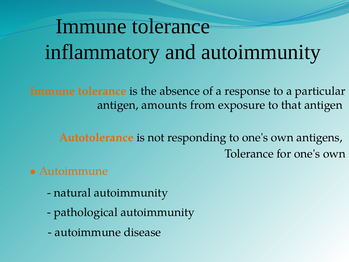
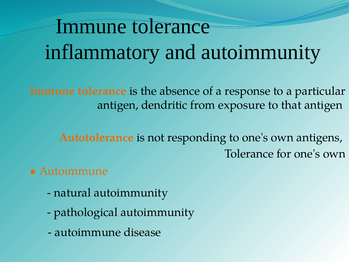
amounts: amounts -> dendritic
